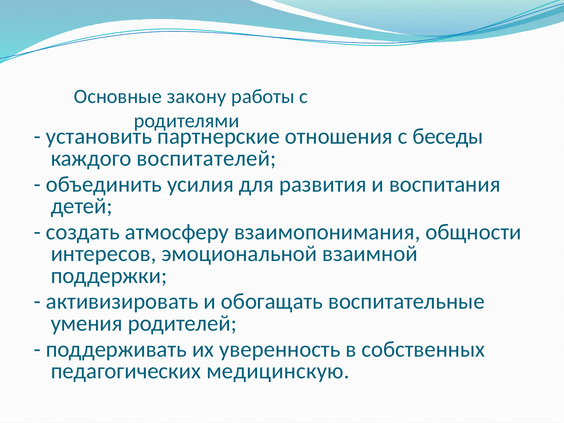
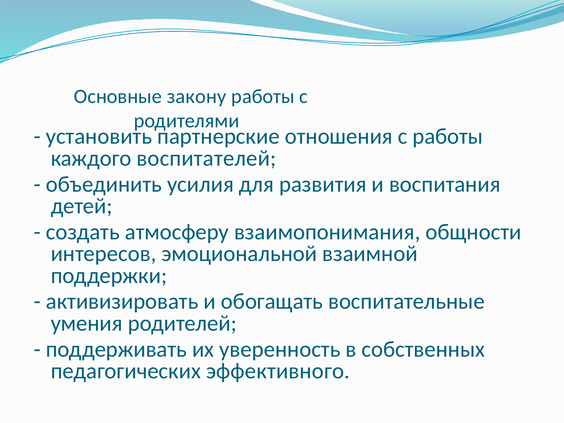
с беседы: беседы -> работы
медицинскую: медицинскую -> эффективного
